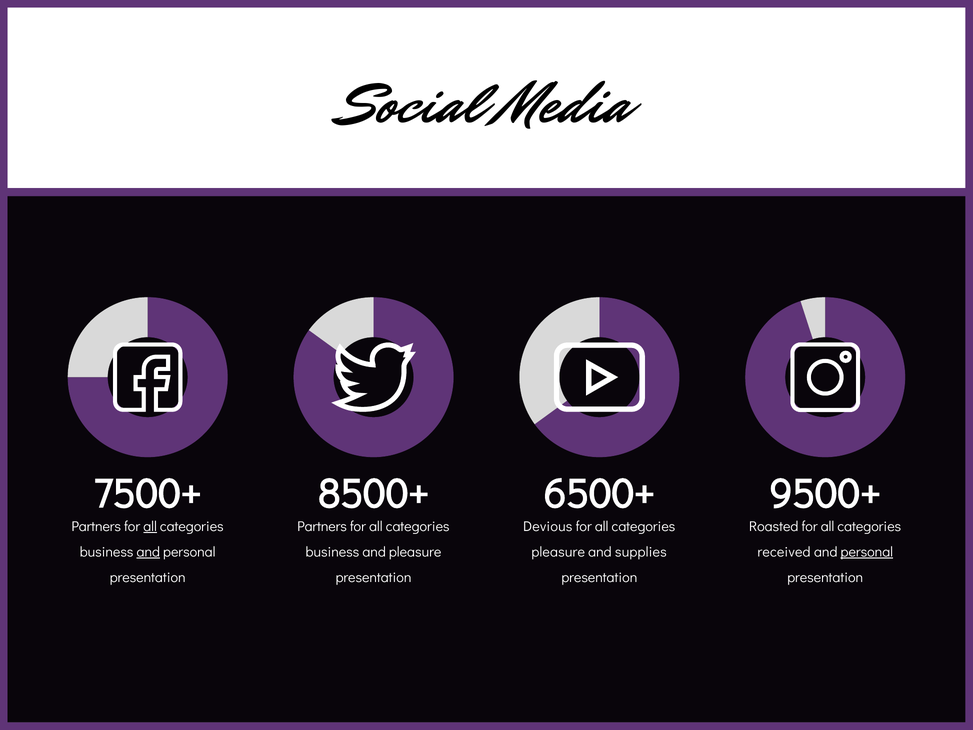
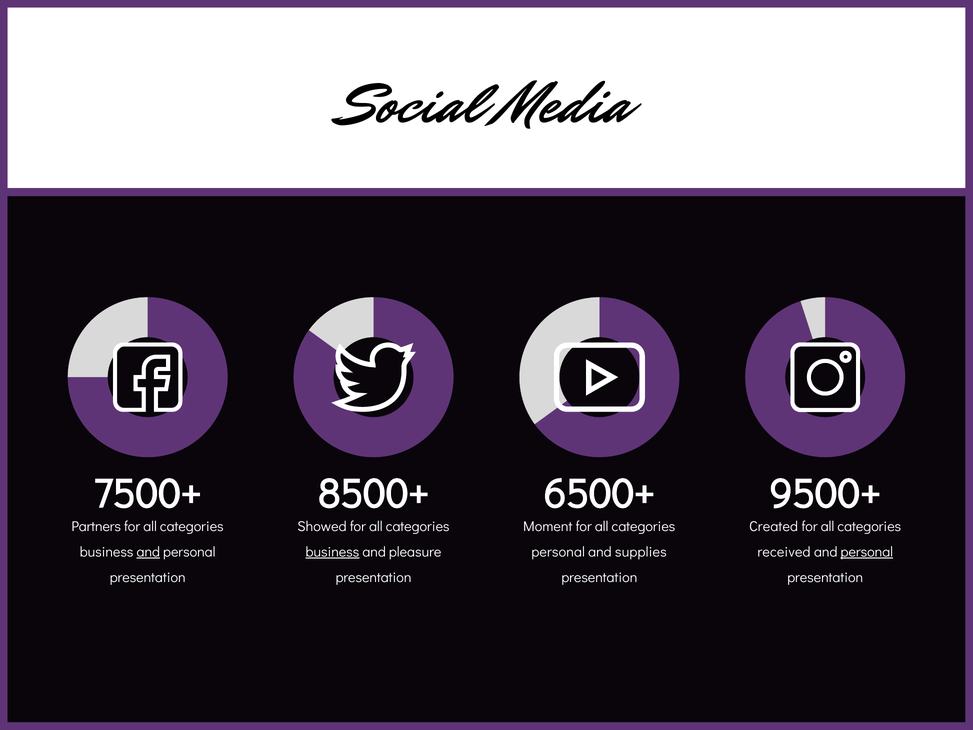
all at (150, 526) underline: present -> none
Partners at (322, 526): Partners -> Showed
Devious: Devious -> Moment
Roasted: Roasted -> Created
business at (332, 552) underline: none -> present
pleasure at (558, 552): pleasure -> personal
